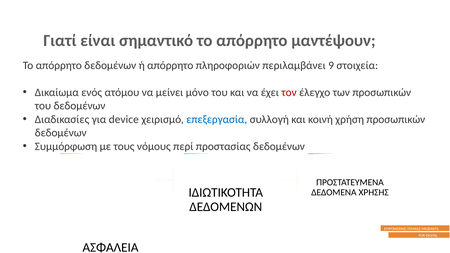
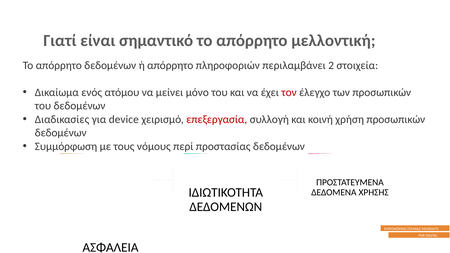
μαντέψουν: μαντέψουν -> μελλοντική
9: 9 -> 2
επεξεργασία colour: blue -> red
